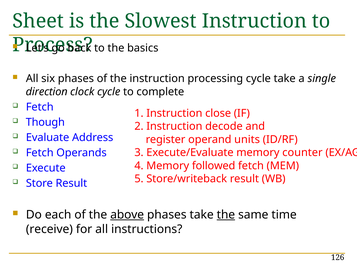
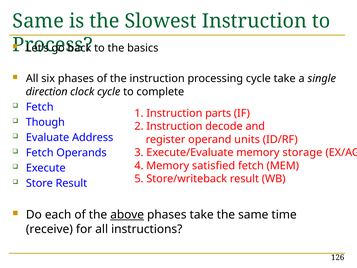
Sheet at (38, 21): Sheet -> Same
close: close -> parts
counter: counter -> storage
followed: followed -> satisfied
the at (226, 215) underline: present -> none
